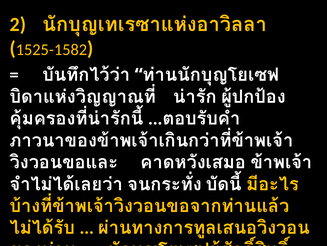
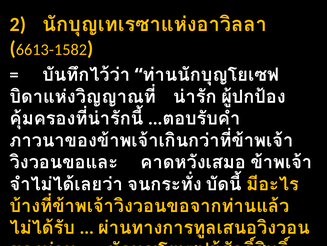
1525-1582: 1525-1582 -> 6613-1582
